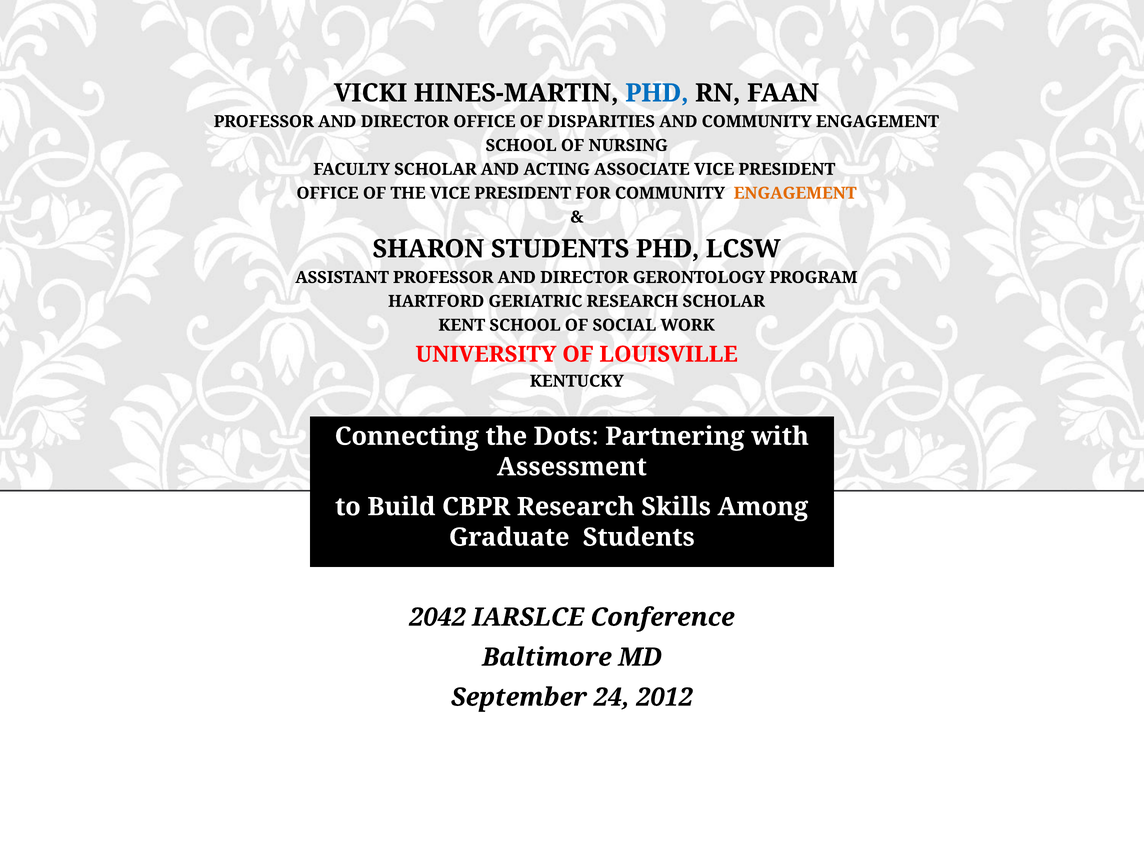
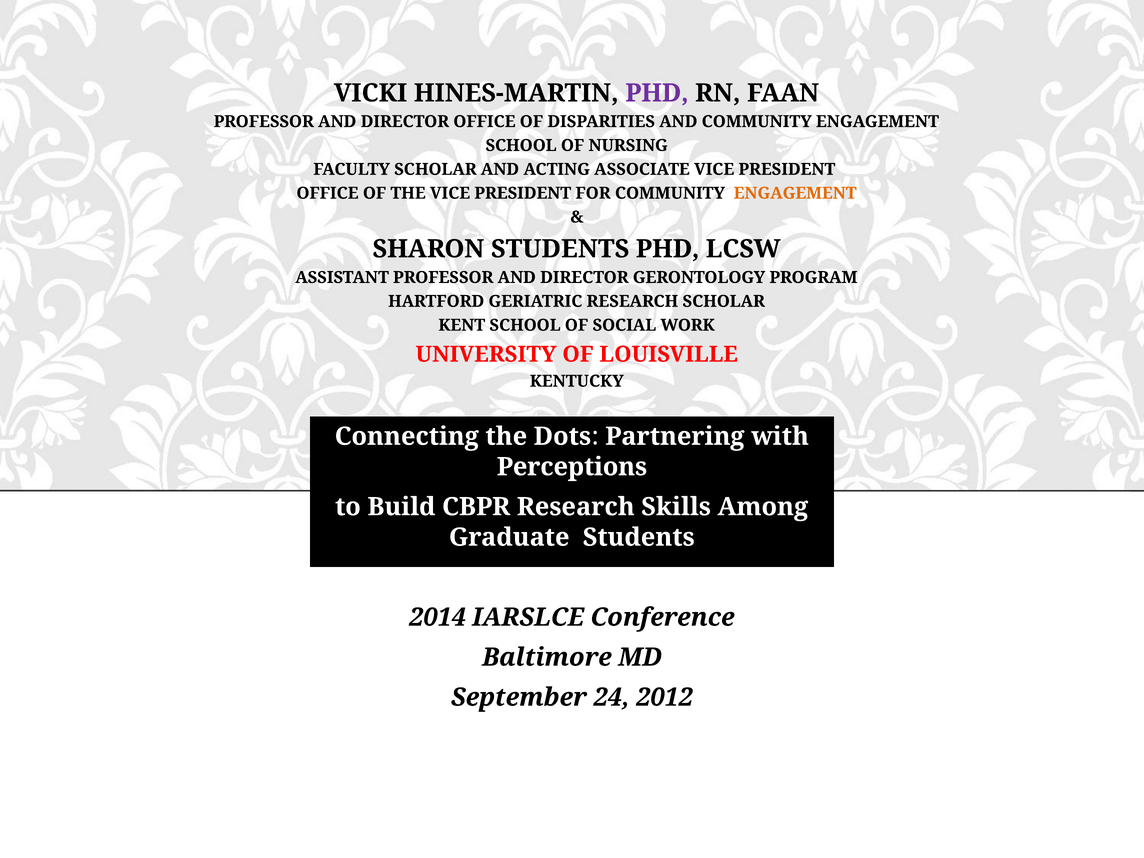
PHD at (657, 93) colour: blue -> purple
Assessment: Assessment -> Perceptions
2042: 2042 -> 2014
